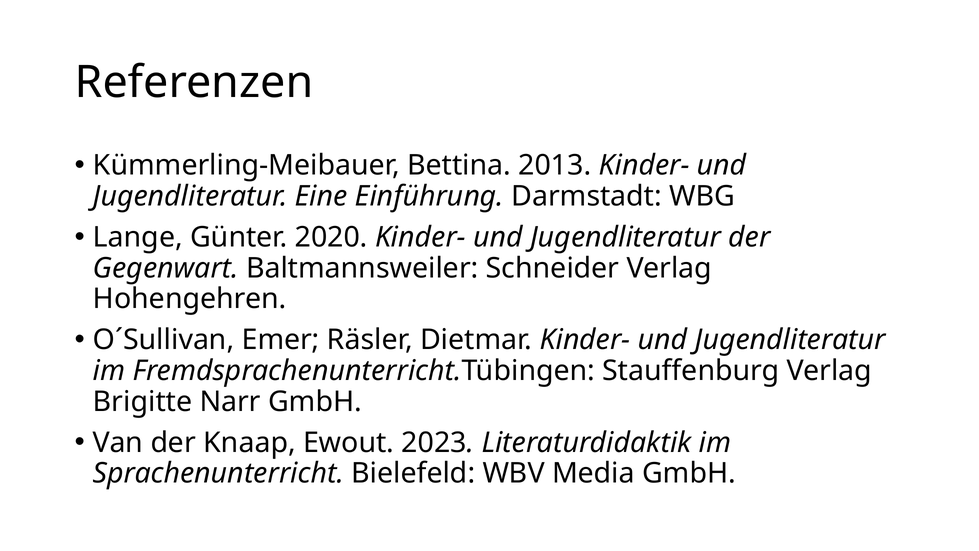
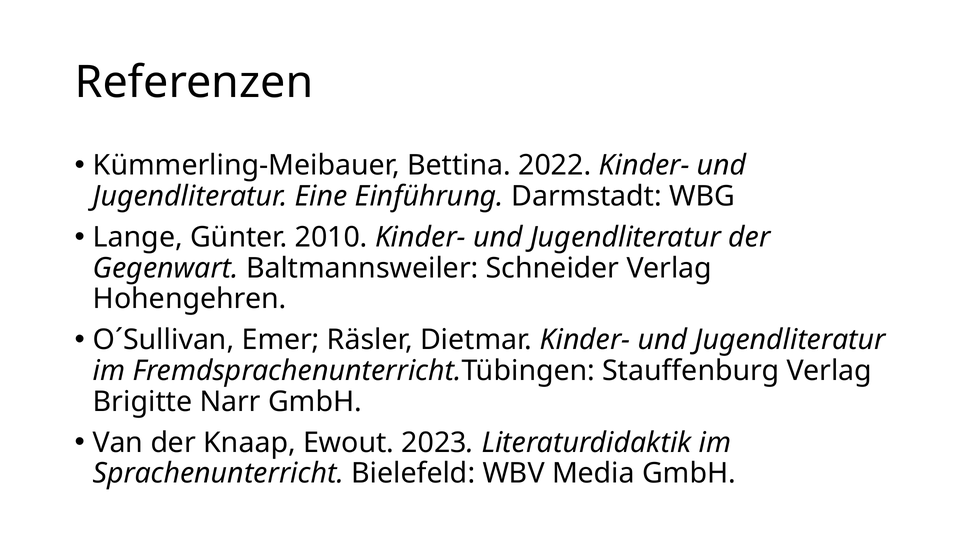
2013: 2013 -> 2022
2020: 2020 -> 2010
